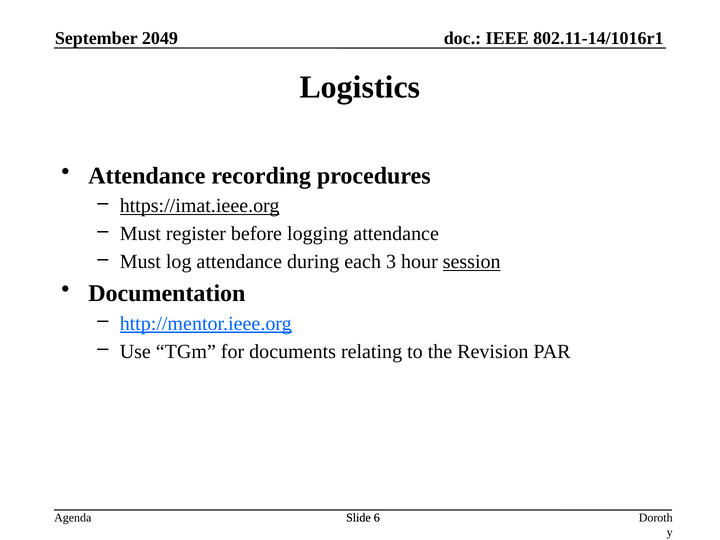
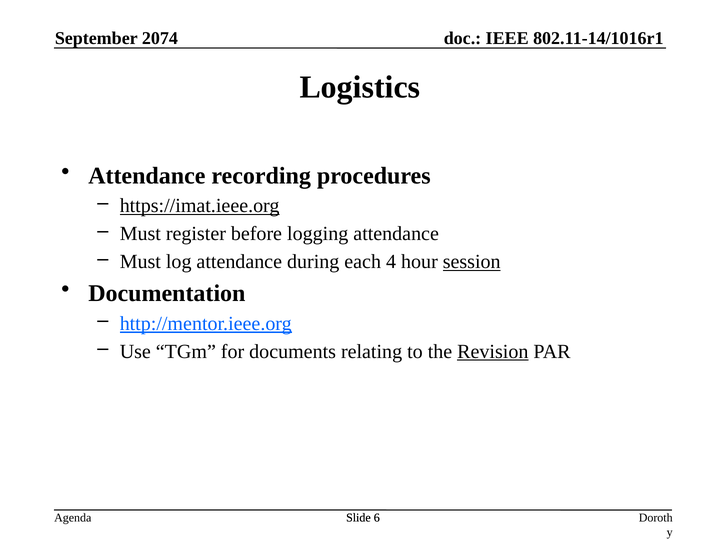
2049: 2049 -> 2074
3: 3 -> 4
Revision underline: none -> present
